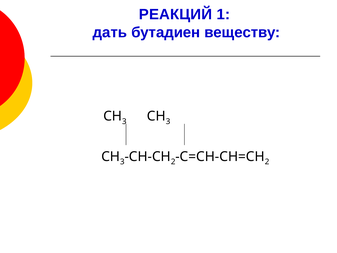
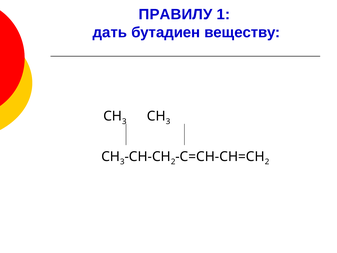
РЕАКЦИЙ: РЕАКЦИЙ -> ПРАВИЛУ
